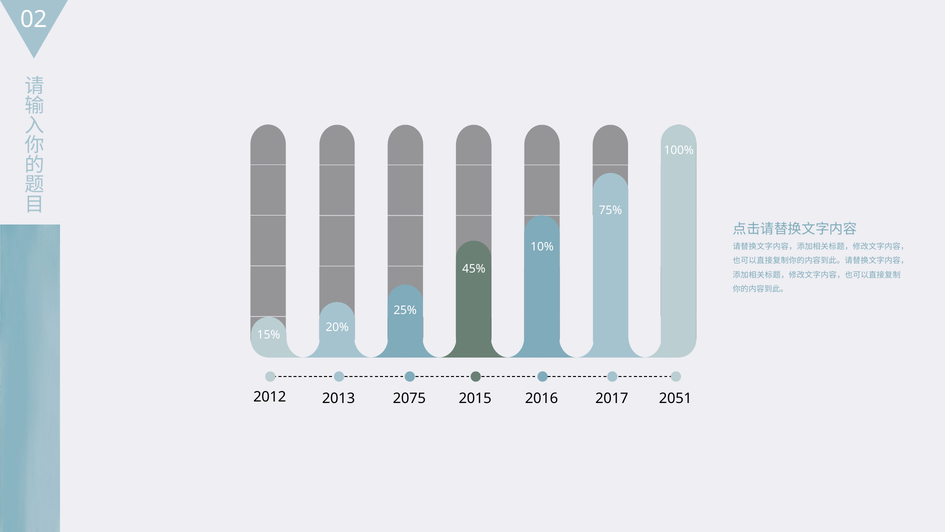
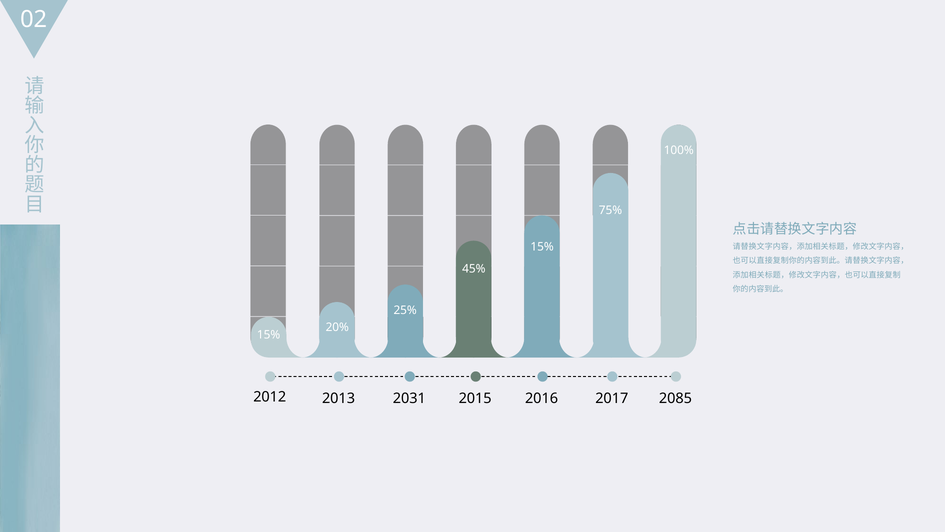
10% at (542, 247): 10% -> 15%
2075: 2075 -> 2031
2051: 2051 -> 2085
